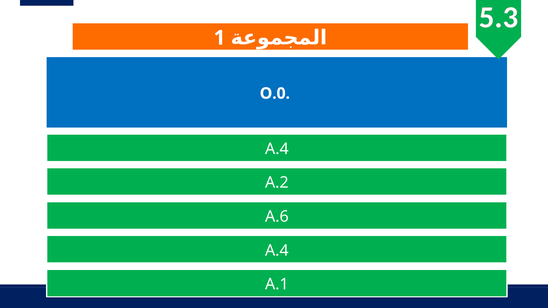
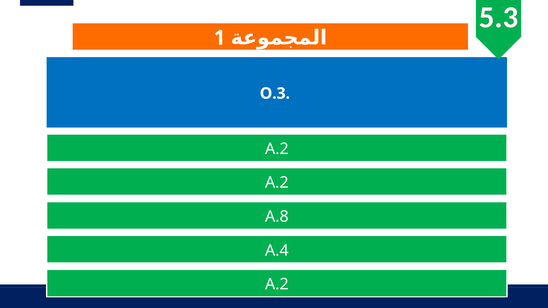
O.0: O.0 -> O.3
A.4 at (277, 149): A.4 -> A.2
A.6: A.6 -> A.8
A.1 at (277, 285): A.1 -> A.2
